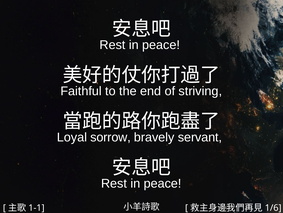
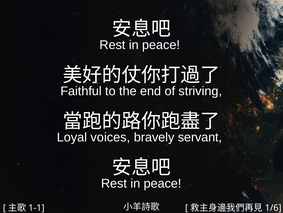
sorrow: sorrow -> voices
